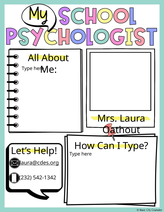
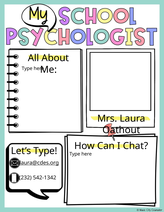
I Type: Type -> Chat
Let’s Help: Help -> Type
